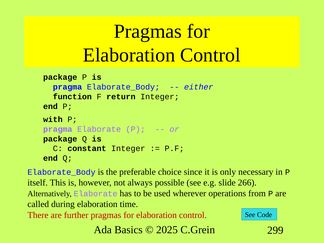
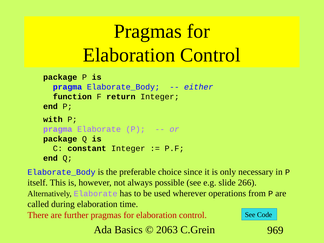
2025: 2025 -> 2063
299: 299 -> 969
